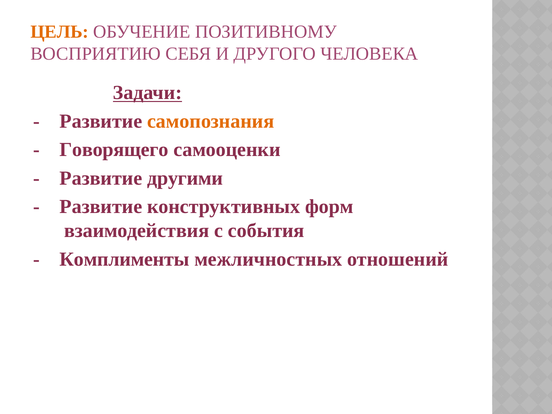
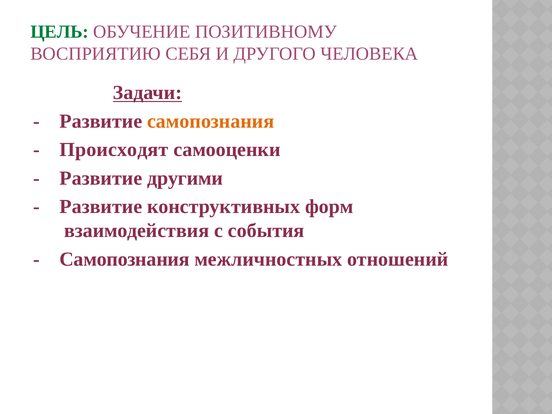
ЦЕЛЬ colour: orange -> green
Говорящего: Говорящего -> Происходят
Комплименты at (125, 259): Комплименты -> Самопознания
